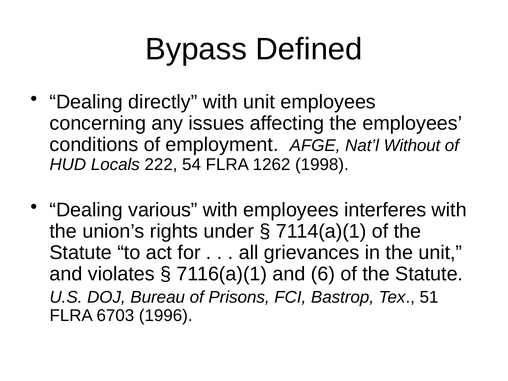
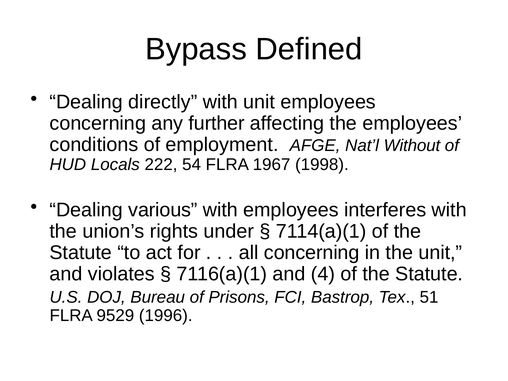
issues: issues -> further
1262: 1262 -> 1967
all grievances: grievances -> concerning
6: 6 -> 4
6703: 6703 -> 9529
